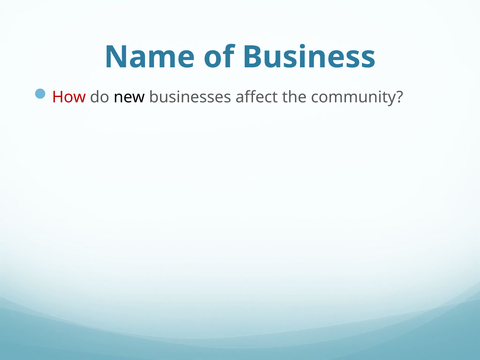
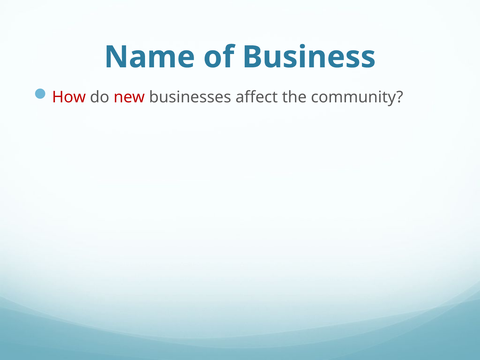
new colour: black -> red
